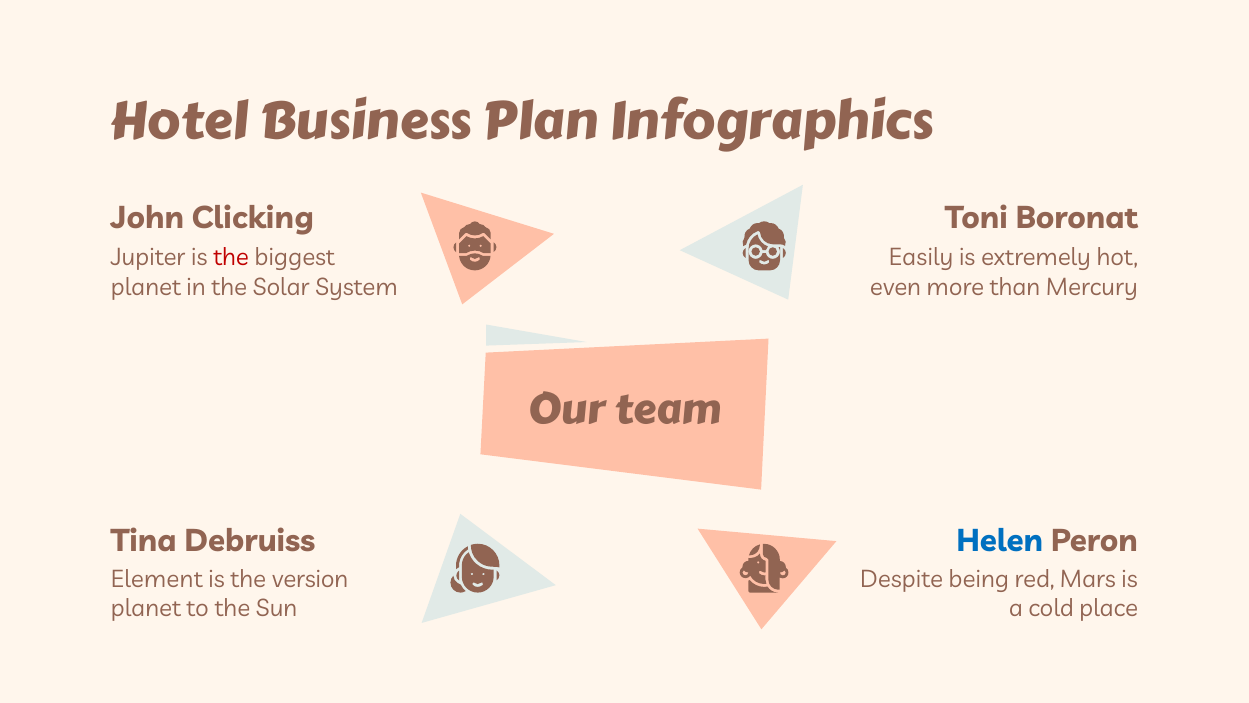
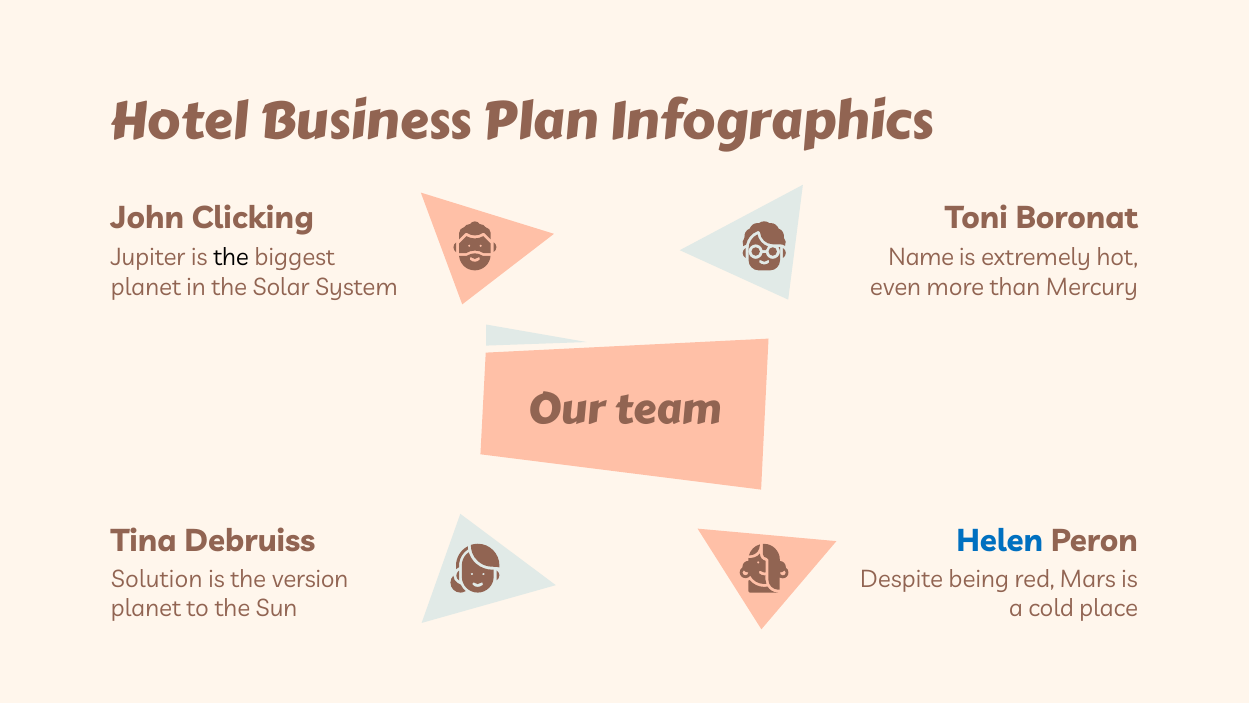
the at (231, 258) colour: red -> black
Easily: Easily -> Name
Element: Element -> Solution
